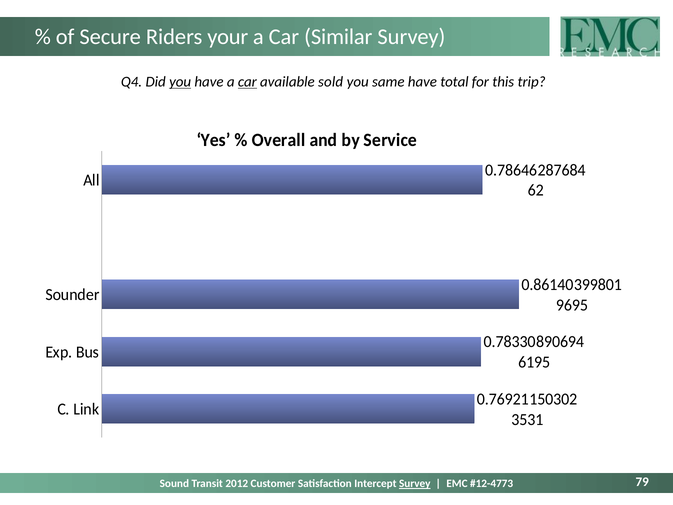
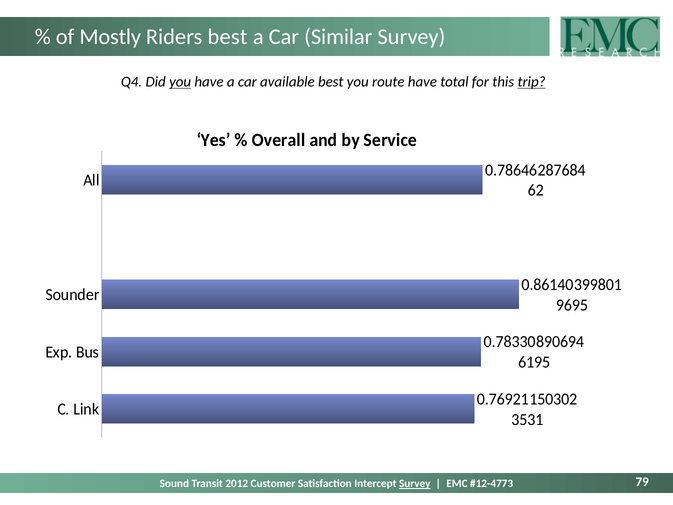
Secure: Secure -> Mostly
Riders your: your -> best
car at (247, 82) underline: present -> none
available sold: sold -> best
same: same -> route
trip underline: none -> present
